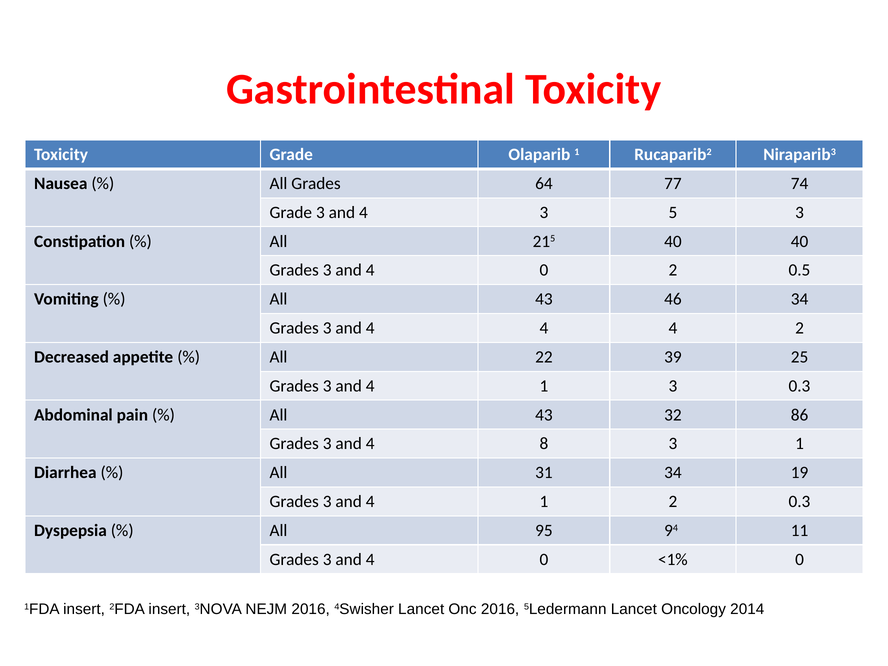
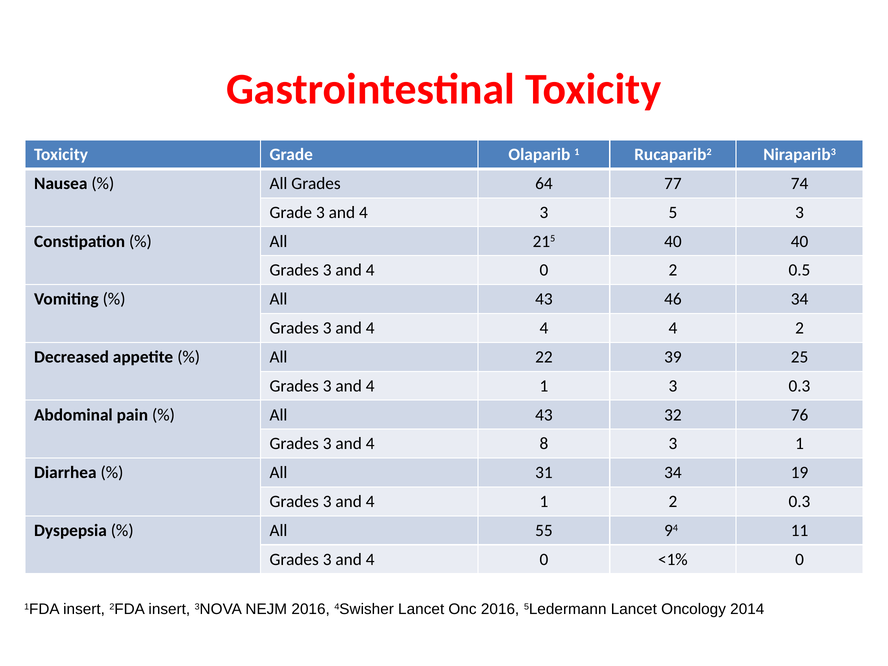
86: 86 -> 76
95: 95 -> 55
